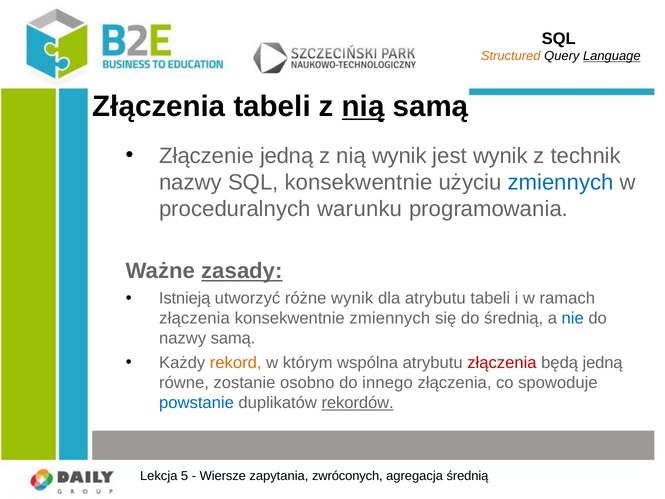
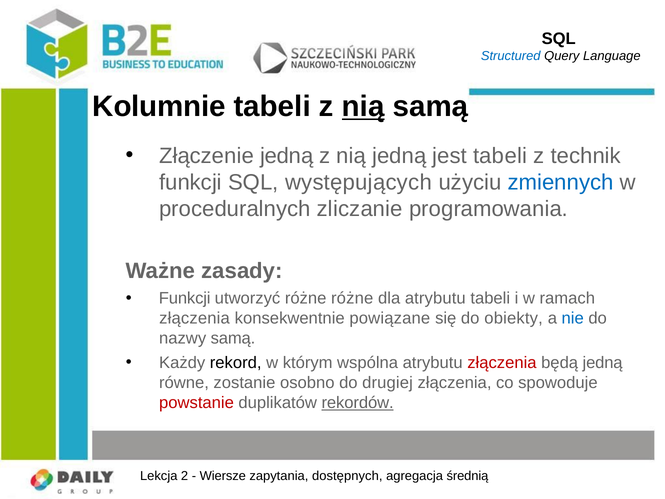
Structured colour: orange -> blue
Language underline: present -> none
Złączenia at (159, 107): Złączenia -> Kolumnie
nią wynik: wynik -> jedną
jest wynik: wynik -> tabeli
nazwy at (190, 182): nazwy -> funkcji
SQL konsekwentnie: konsekwentnie -> występujących
warunku: warunku -> zliczanie
zasady underline: present -> none
Istnieją at (185, 298): Istnieją -> Funkcji
różne wynik: wynik -> różne
konsekwentnie zmiennych: zmiennych -> powiązane
do średnią: średnią -> obiekty
rekord colour: orange -> black
innego: innego -> drugiej
powstanie colour: blue -> red
5: 5 -> 2
zwróconych: zwróconych -> dostępnych
